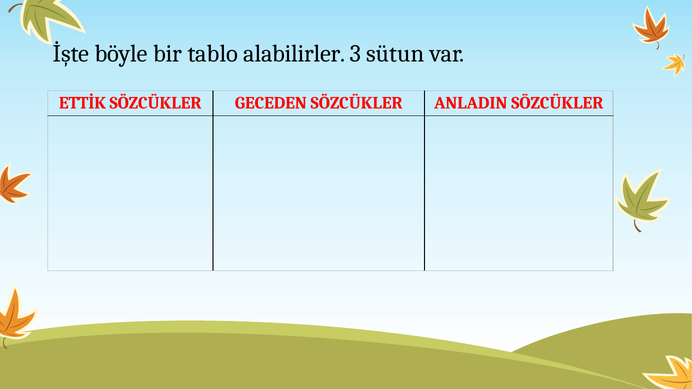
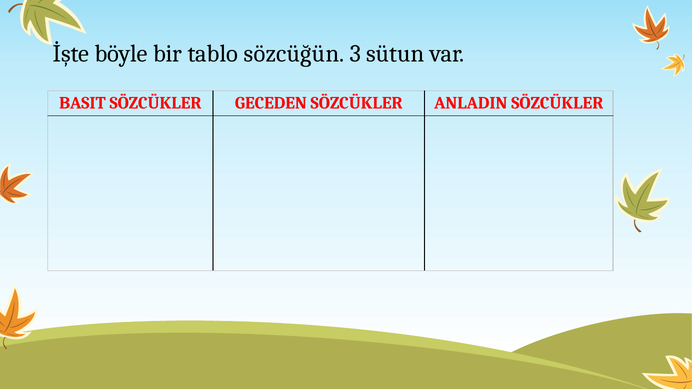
alabilirler: alabilirler -> sözcüğün
ETTİK: ETTİK -> BASIT
